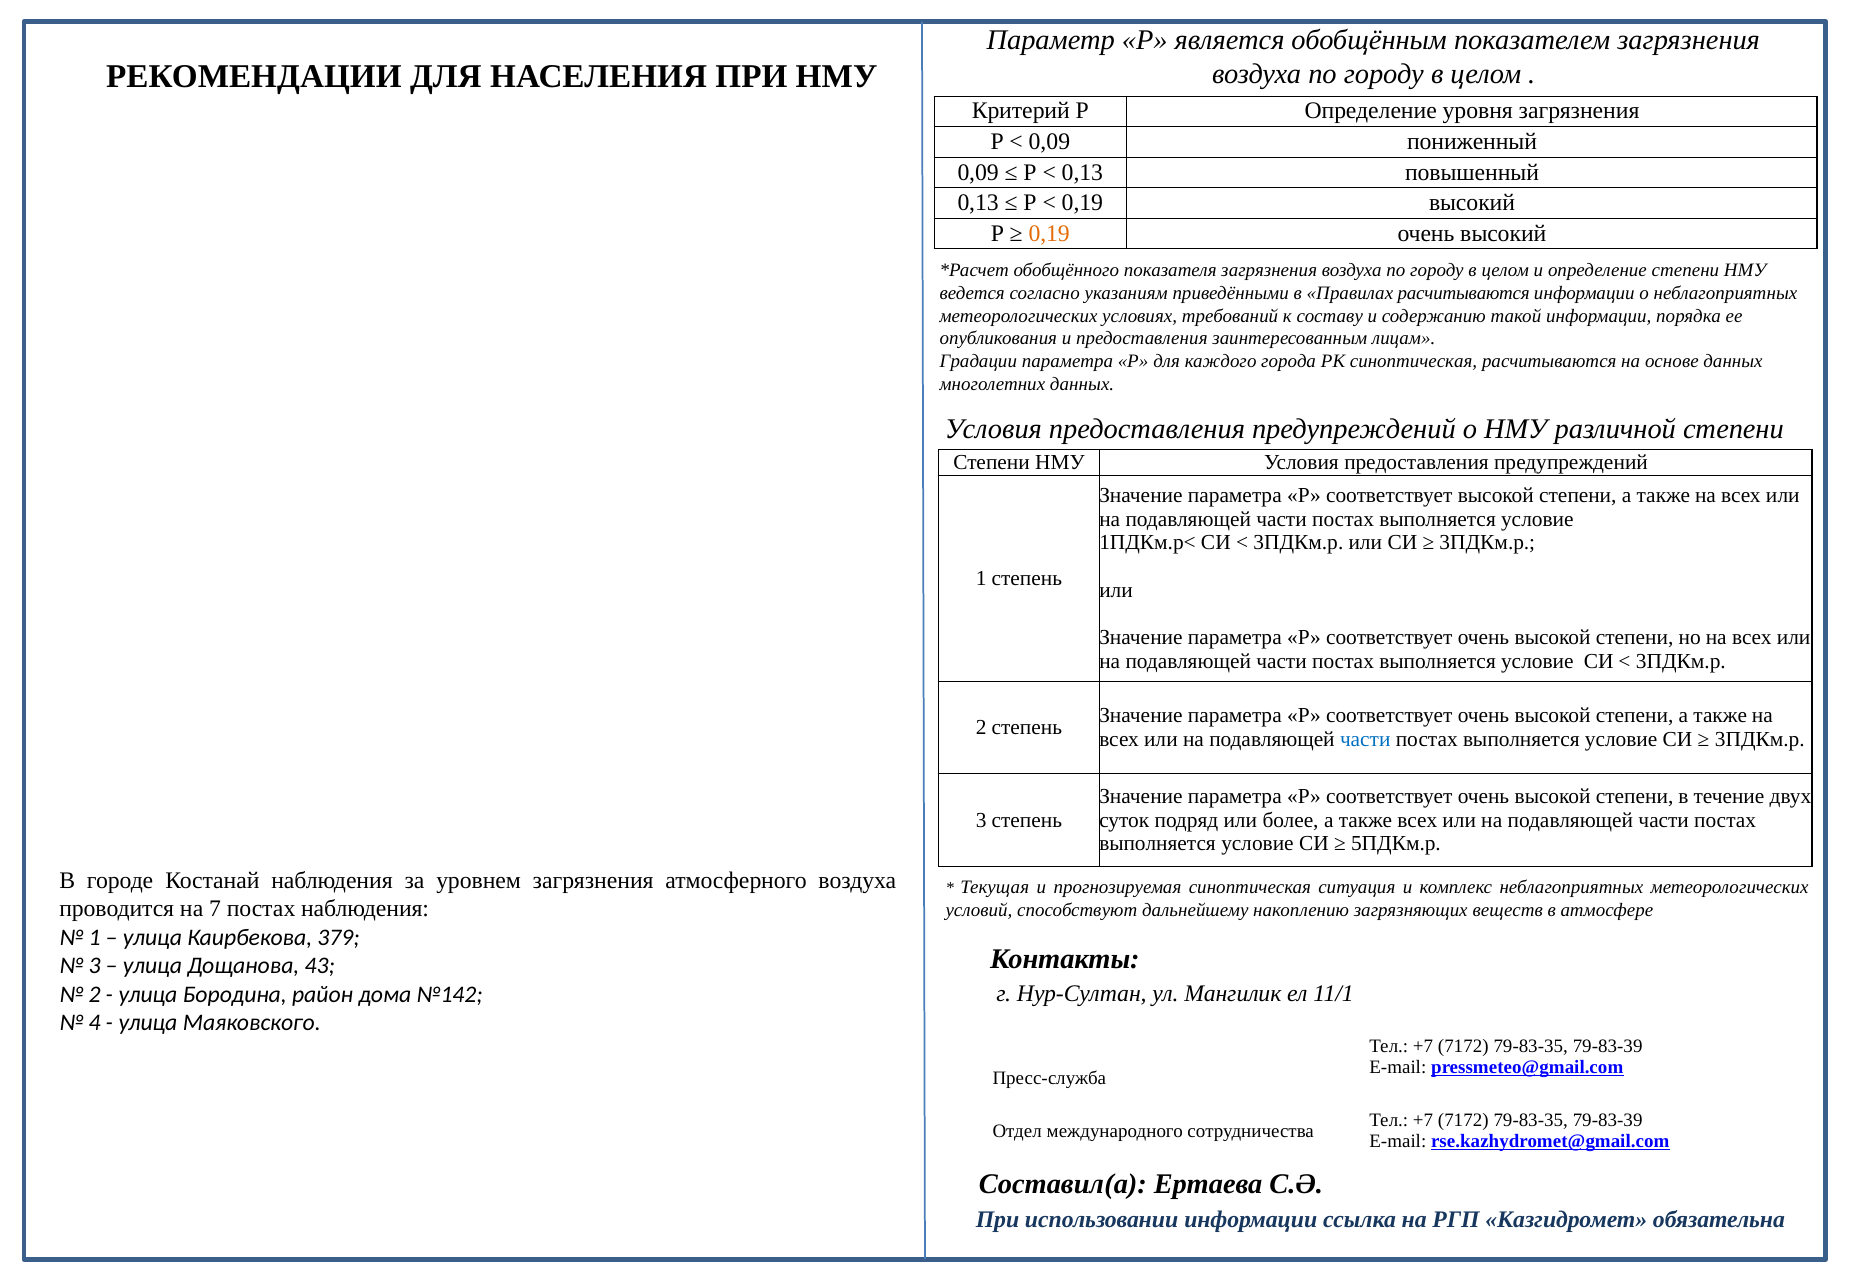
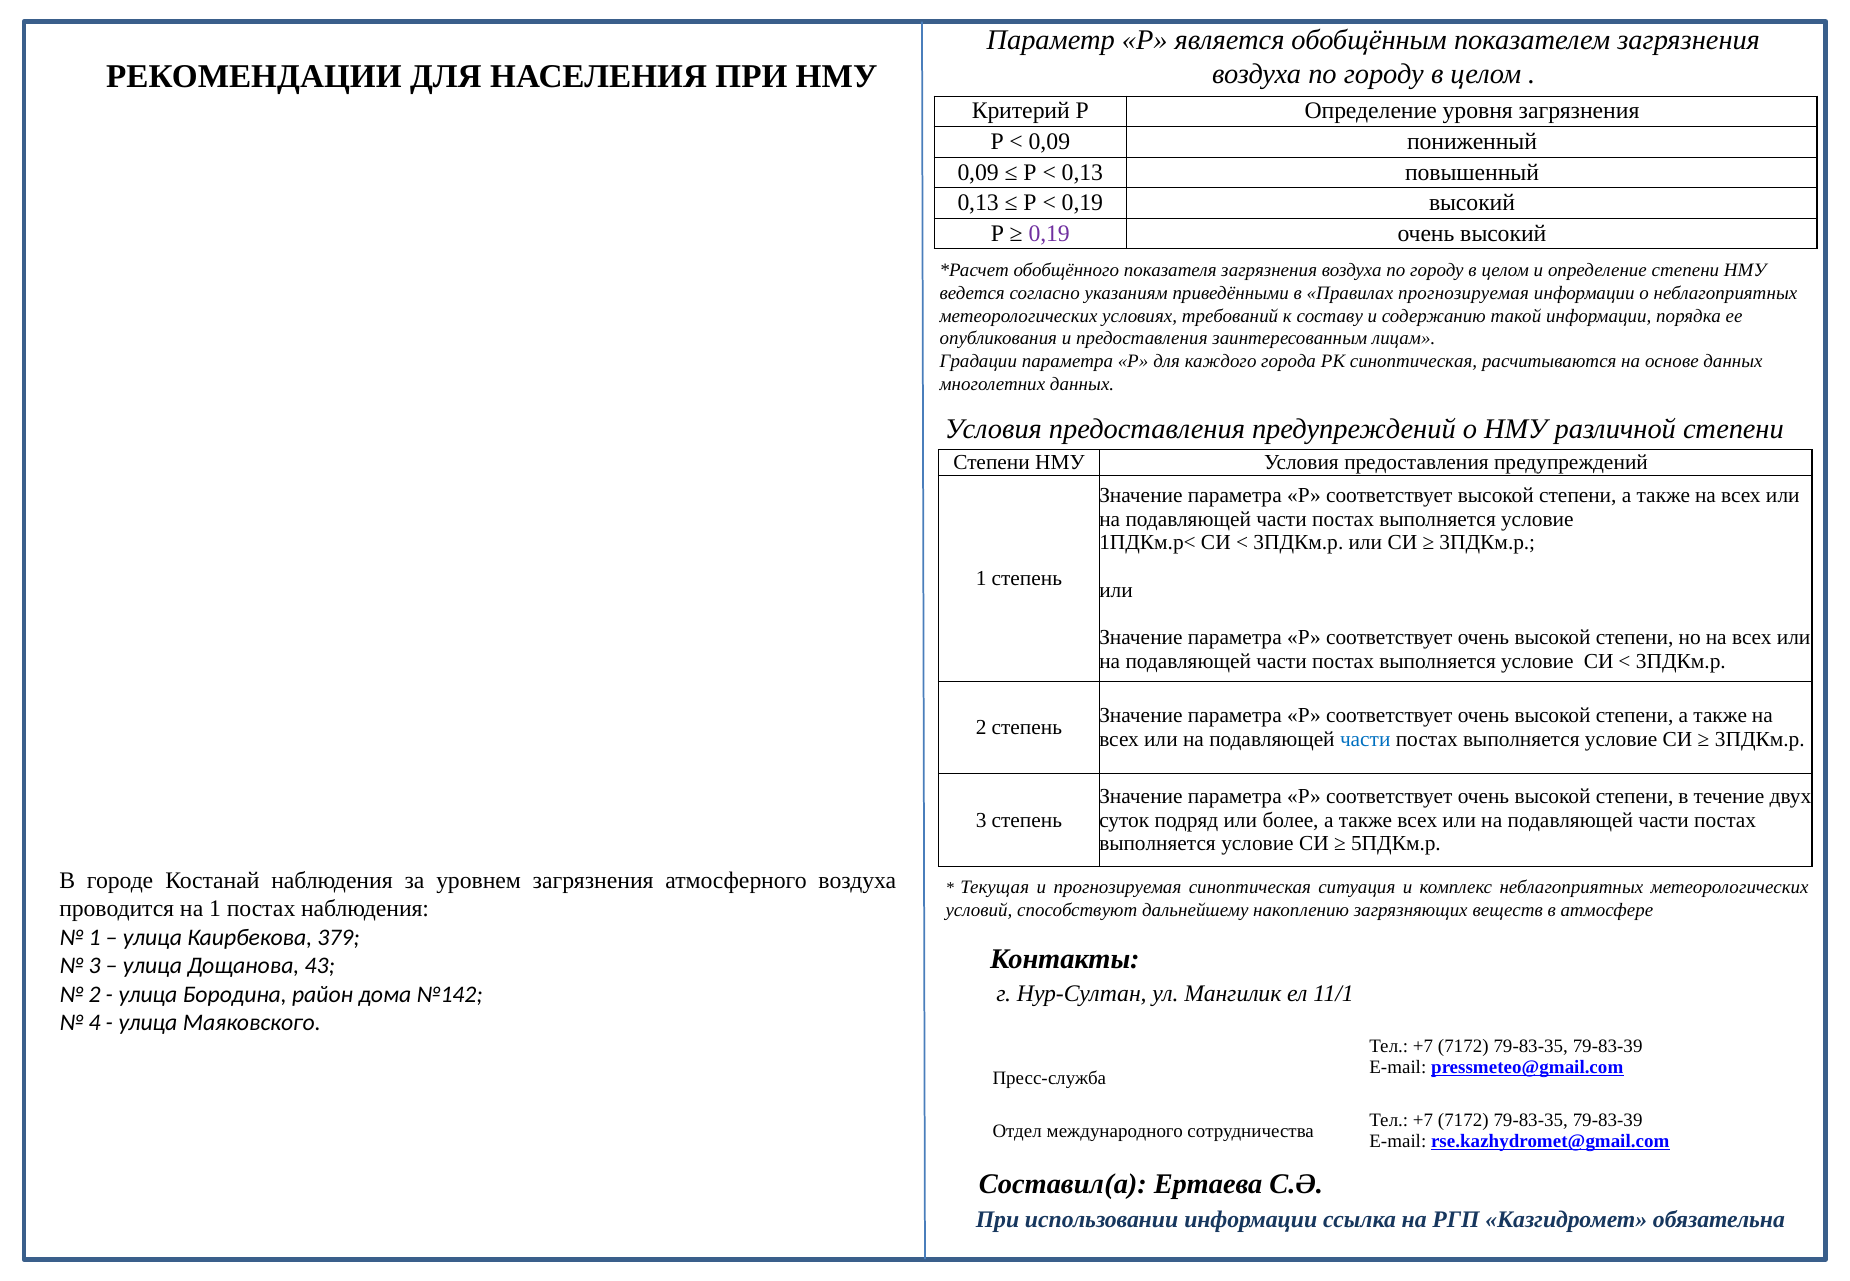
0,19 at (1049, 233) colour: orange -> purple
Правилах расчитываются: расчитываются -> прогнозируемая
на 7: 7 -> 1
